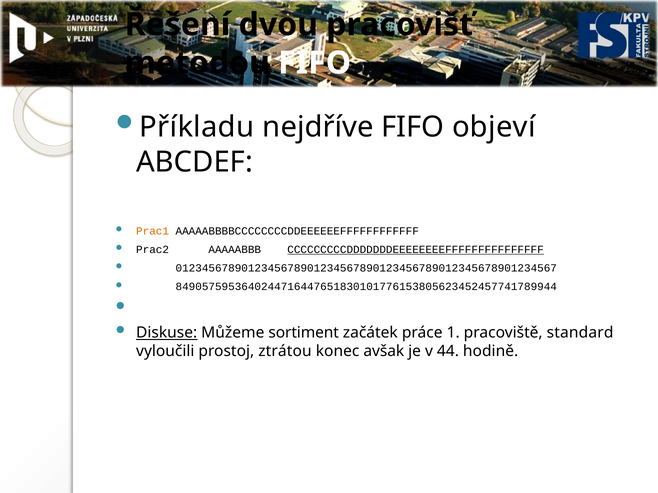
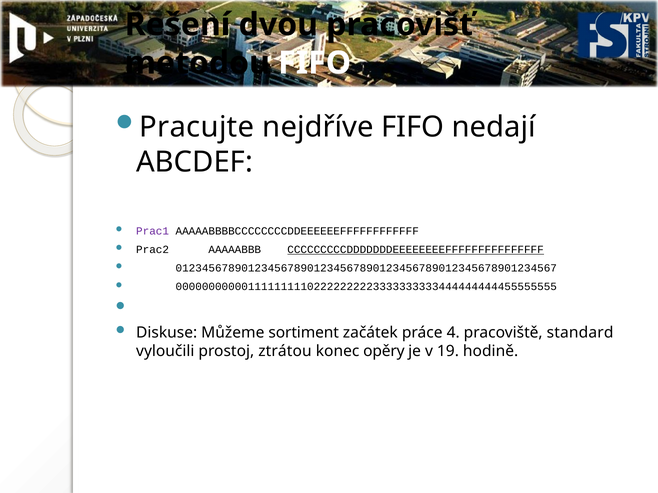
Příkladu: Příkladu -> Pracujte
objeví: objeví -> nedají
Prac1 colour: orange -> purple
8490575953640244716447651830101776153805623452457741789944: 8490575953640244716447651830101776153805623452457741789944 -> 0000000000011111111102222222223333333333444444444455555555
Diskuse underline: present -> none
1: 1 -> 4
avšak: avšak -> opěry
44: 44 -> 19
